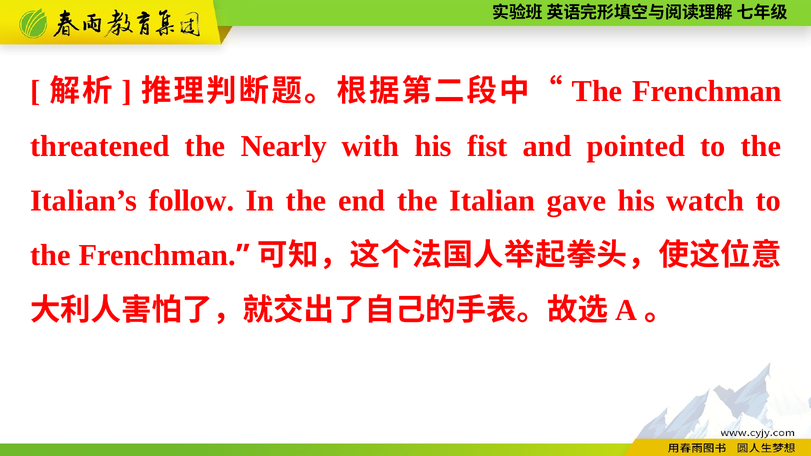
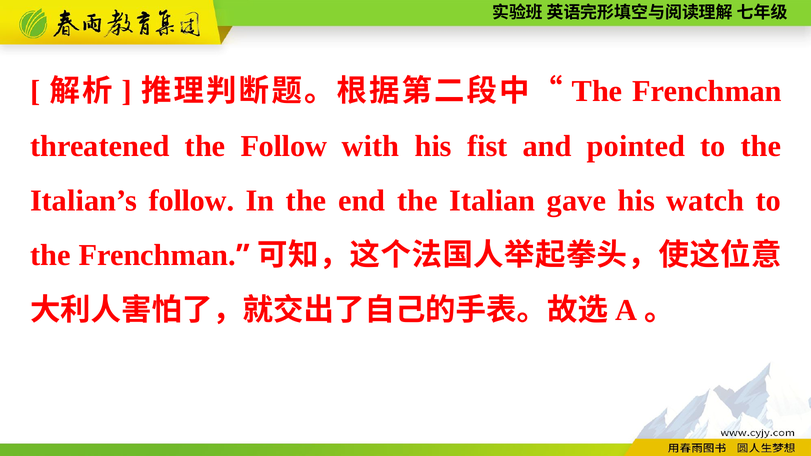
the Nearly: Nearly -> Follow
